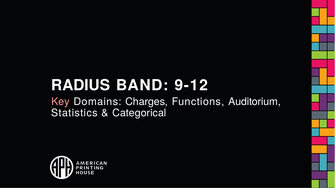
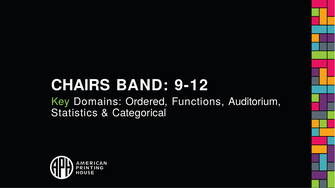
RADIUS: RADIUS -> CHAIRS
Key colour: pink -> light green
Charges: Charges -> Ordered
